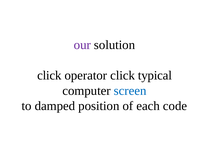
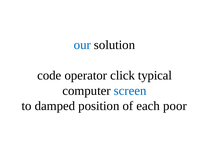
our colour: purple -> blue
click at (49, 76): click -> code
code: code -> poor
